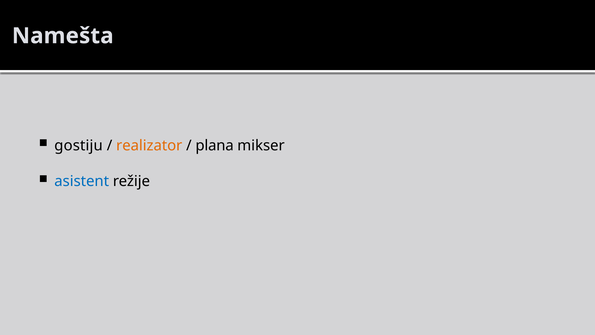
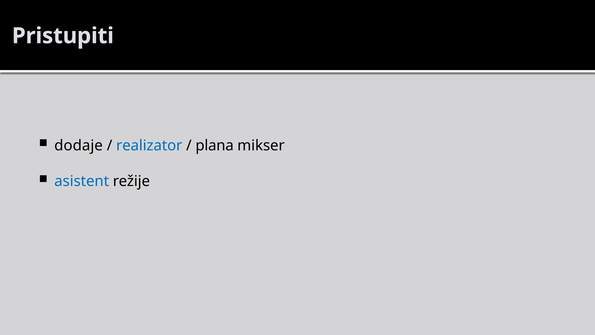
Namešta: Namešta -> Pristupiti
gostiju: gostiju -> dodaje
realizator colour: orange -> blue
